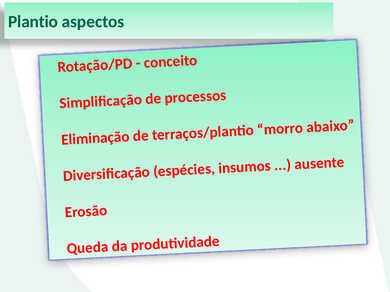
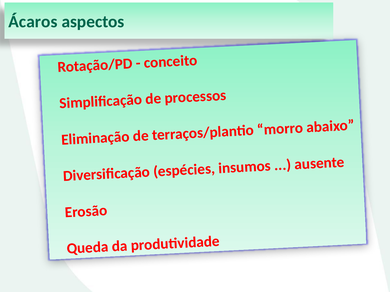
Plantio: Plantio -> Ácaros
